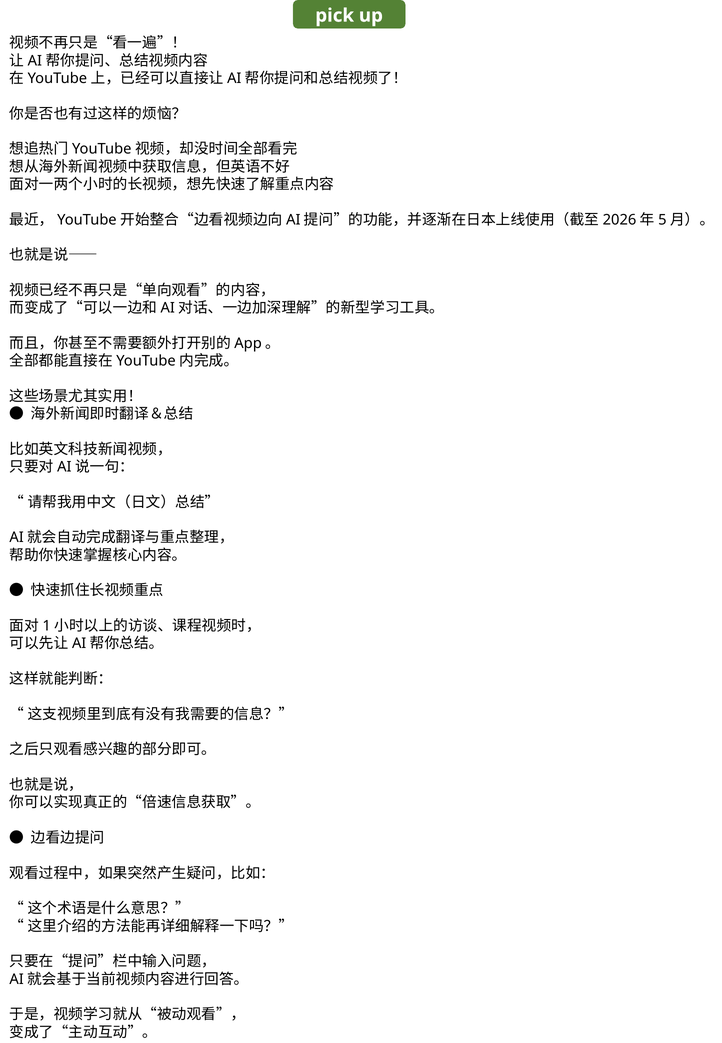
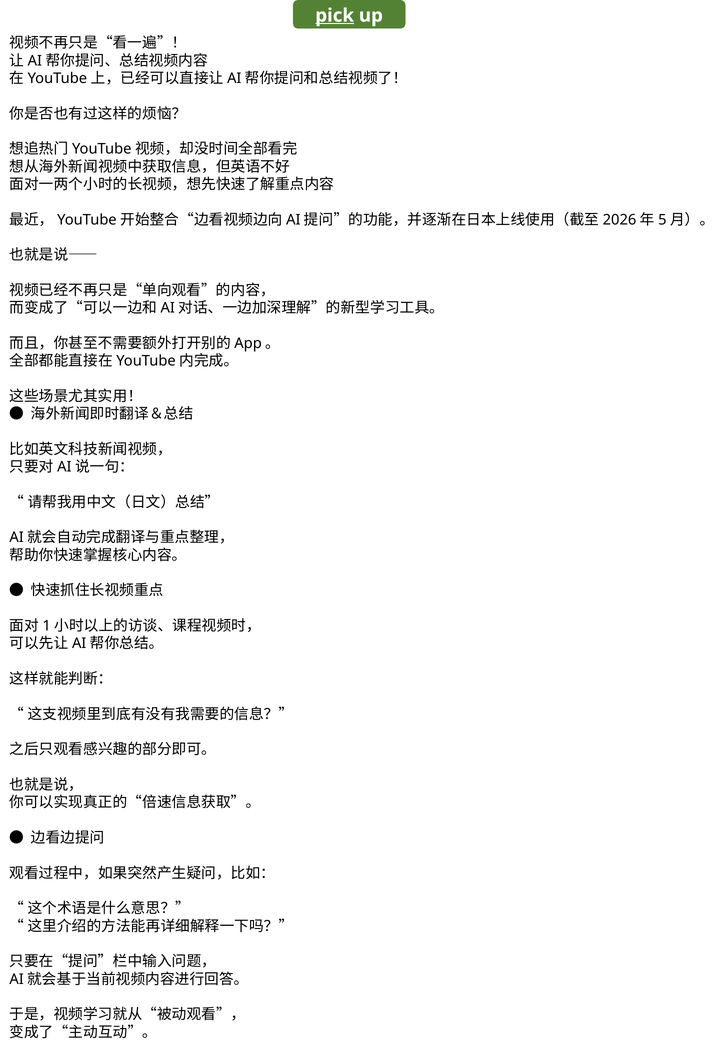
pick underline: none -> present
